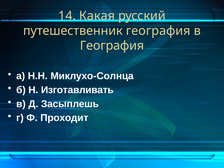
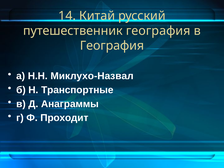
Какая: Какая -> Китай
Миклухо-Солнца: Миклухо-Солнца -> Миклухо-Назвал
Изготавливать: Изготавливать -> Транспортные
Засыплешь: Засыплешь -> Анаграммы
